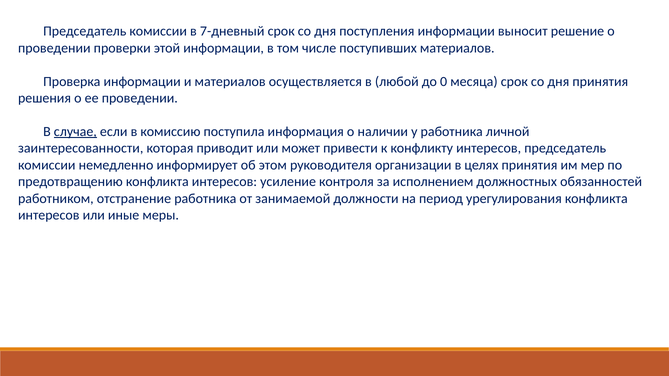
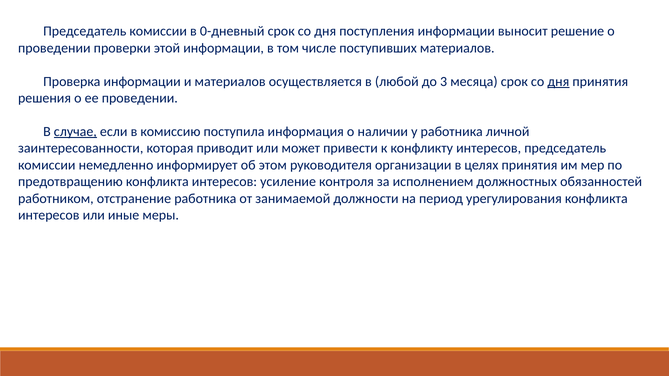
7-дневный: 7-дневный -> 0-дневный
0: 0 -> 3
дня at (558, 82) underline: none -> present
